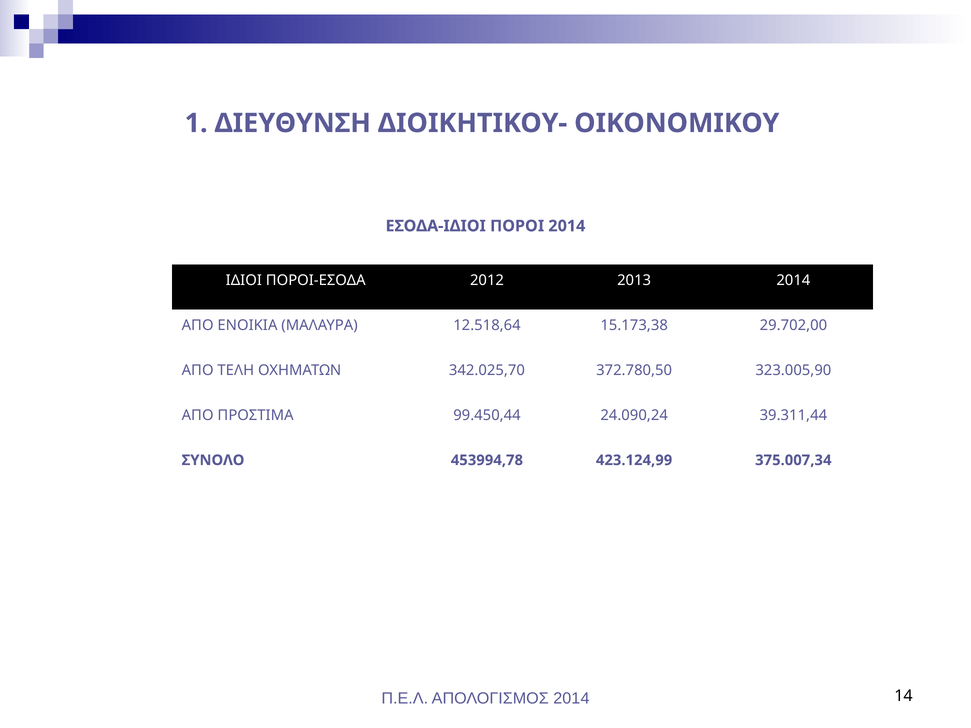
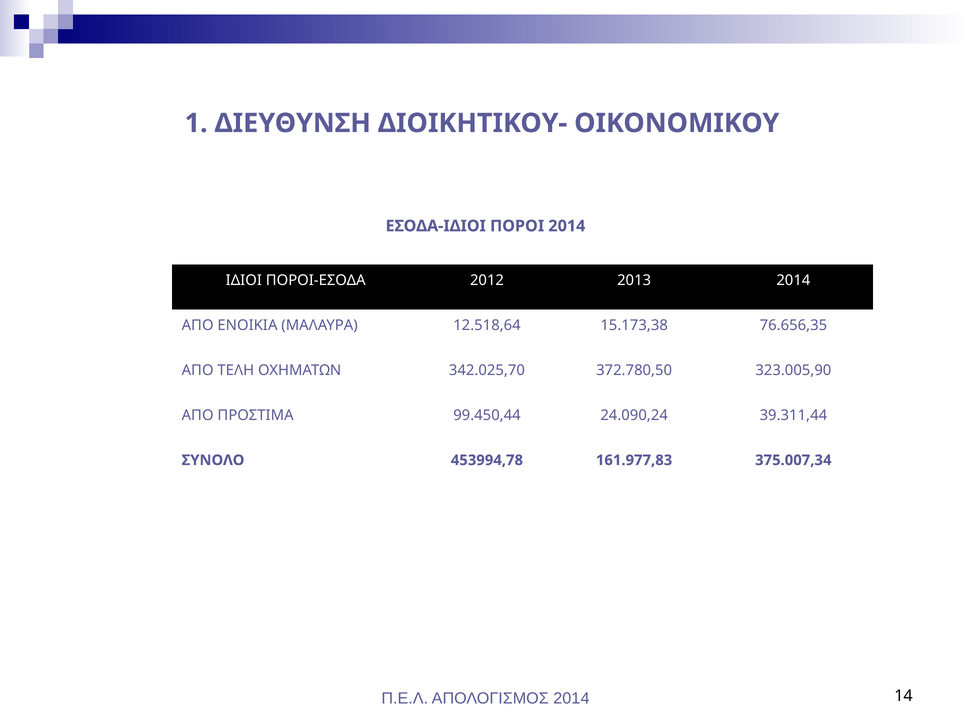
29.702,00: 29.702,00 -> 76.656,35
423.124,99: 423.124,99 -> 161.977,83
